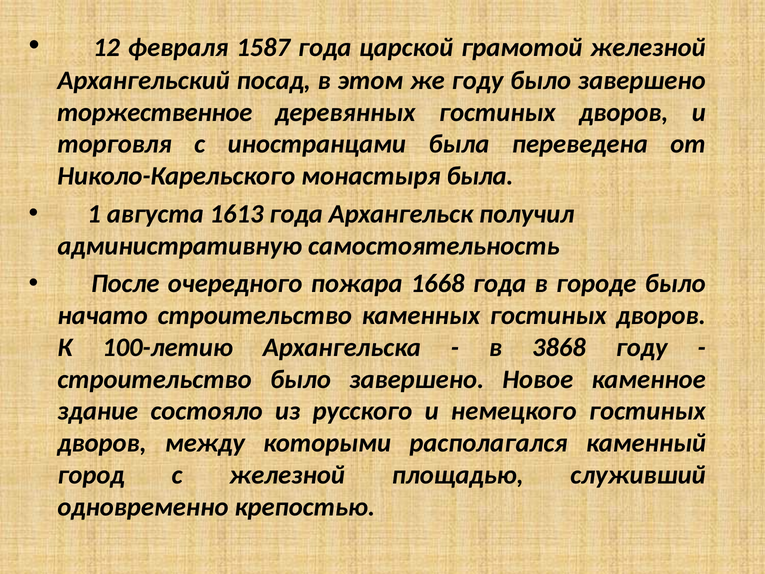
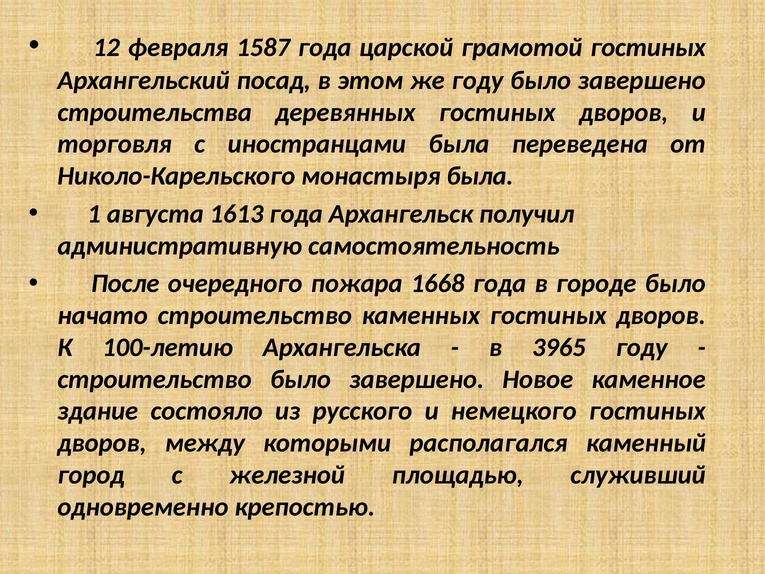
грамотой железной: железной -> гостиных
торжественное: торжественное -> строительства
3868: 3868 -> 3965
